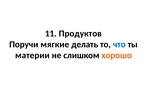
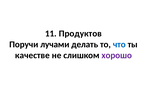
мягкие: мягкие -> лучами
материи: материи -> качестве
хорошо colour: orange -> purple
